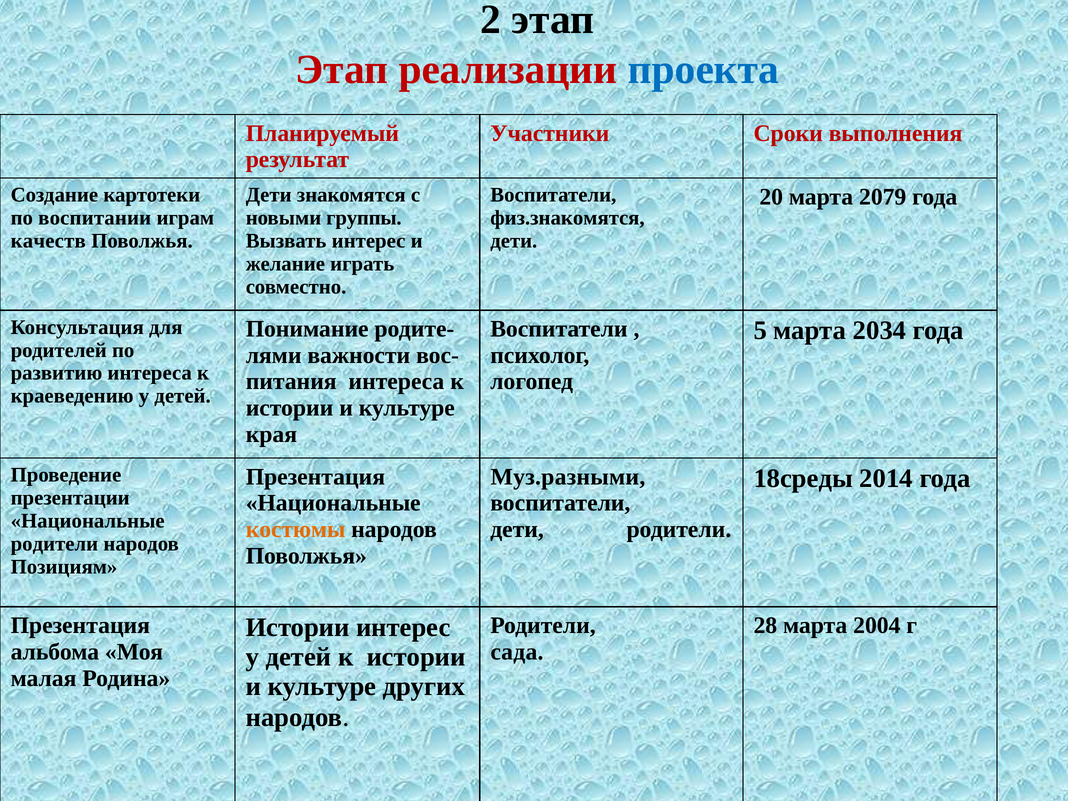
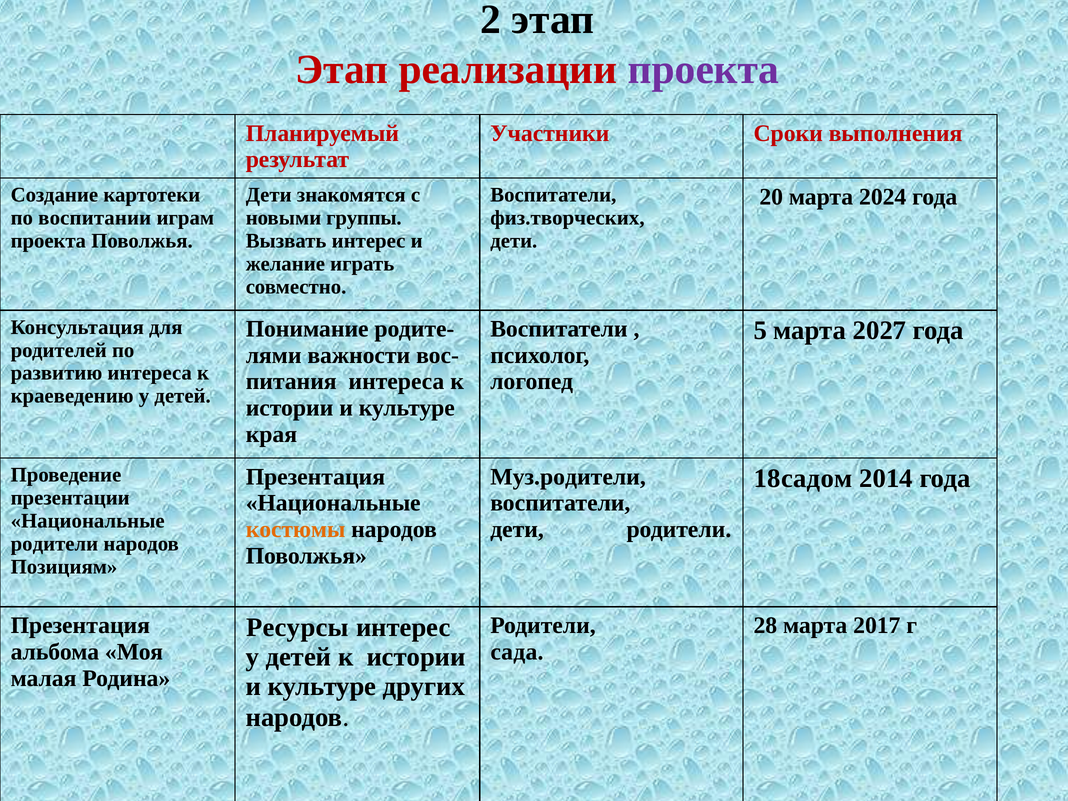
проекта at (703, 70) colour: blue -> purple
2079: 2079 -> 2024
физ.знакомятся: физ.знакомятся -> физ.творческих
качеств at (48, 241): качеств -> проекта
2034: 2034 -> 2027
Муз.разными: Муз.разными -> Муз.родители
18среды: 18среды -> 18садом
2004: 2004 -> 2017
Истории at (298, 627): Истории -> Ресурсы
